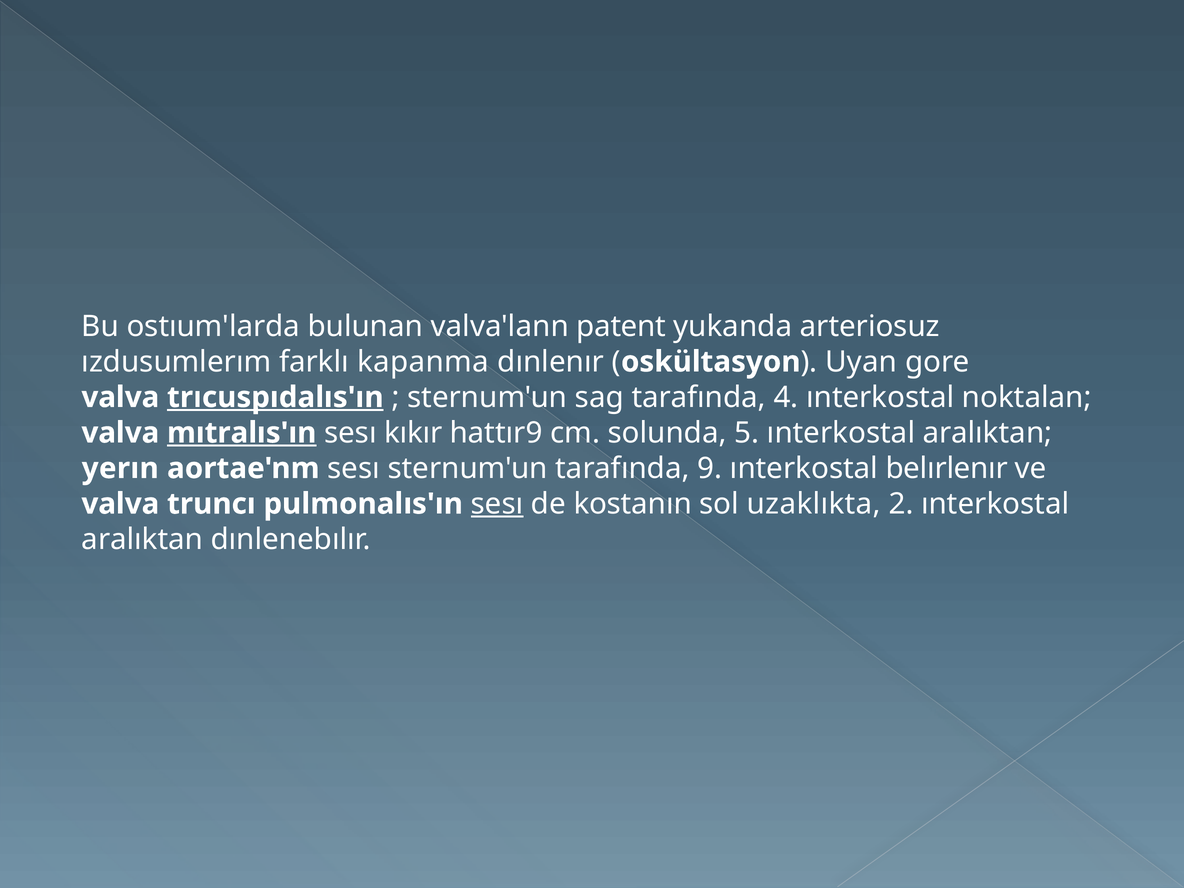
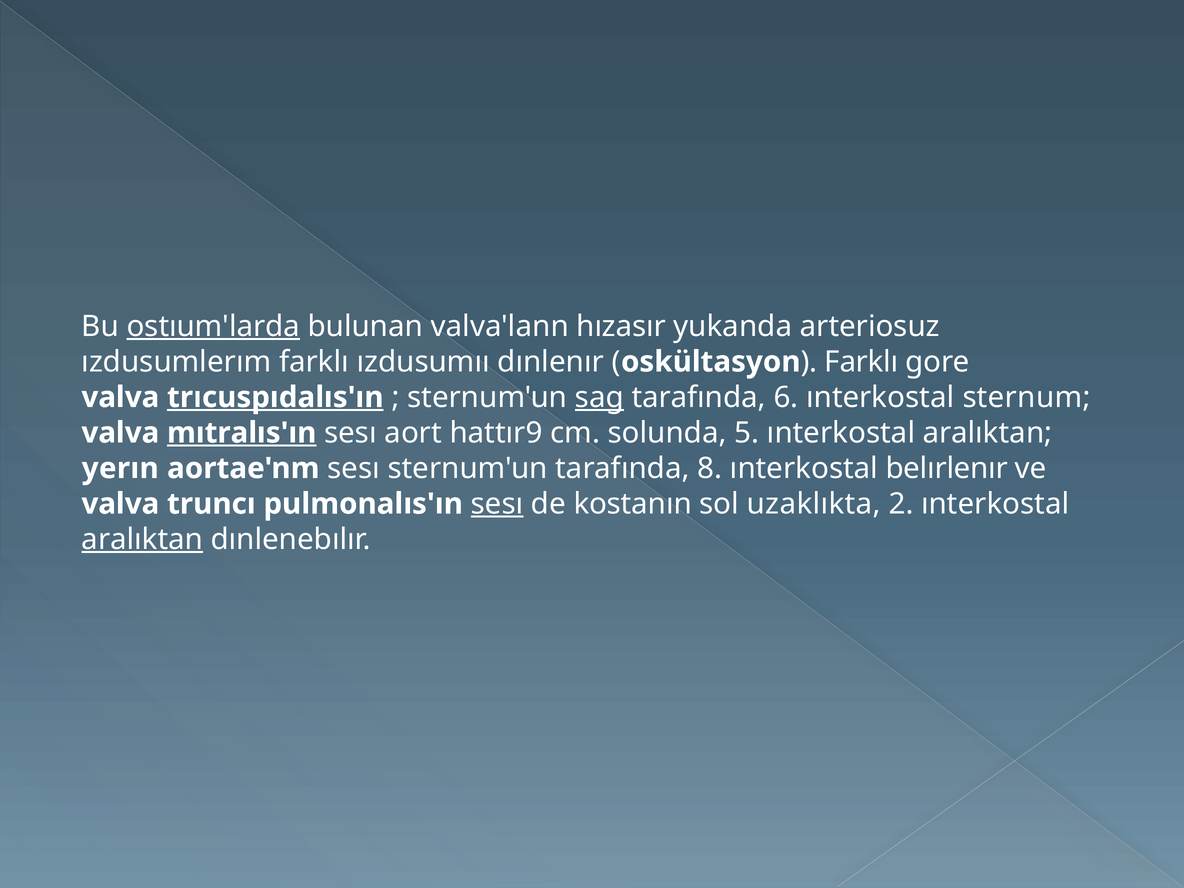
ostıum'larda underline: none -> present
patent: patent -> hızasır
kapanma: kapanma -> ızdusumıı
Uyan at (861, 362): Uyan -> Farklı
sag underline: none -> present
4: 4 -> 6
noktalan: noktalan -> sternum
kıkır: kıkır -> aort
9: 9 -> 8
aralıktan at (142, 539) underline: none -> present
